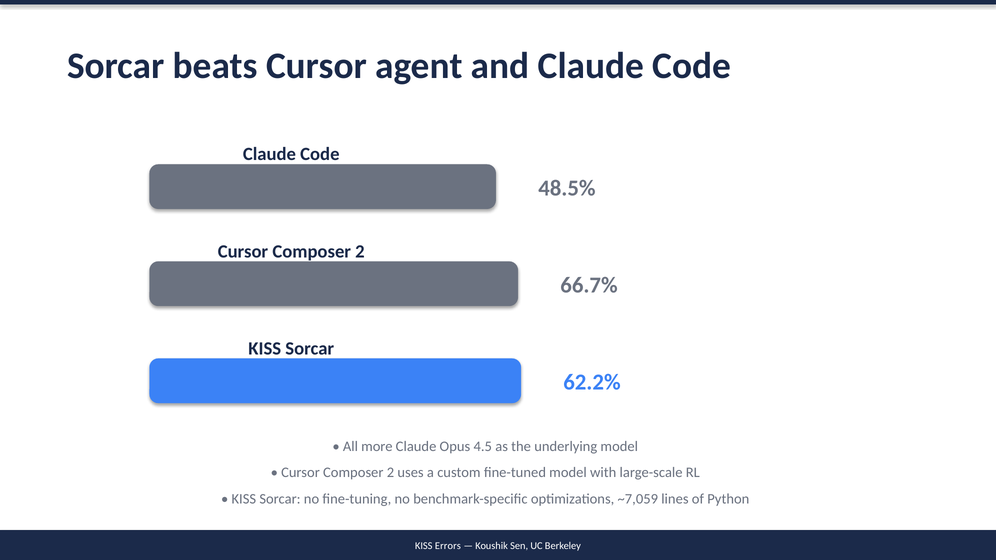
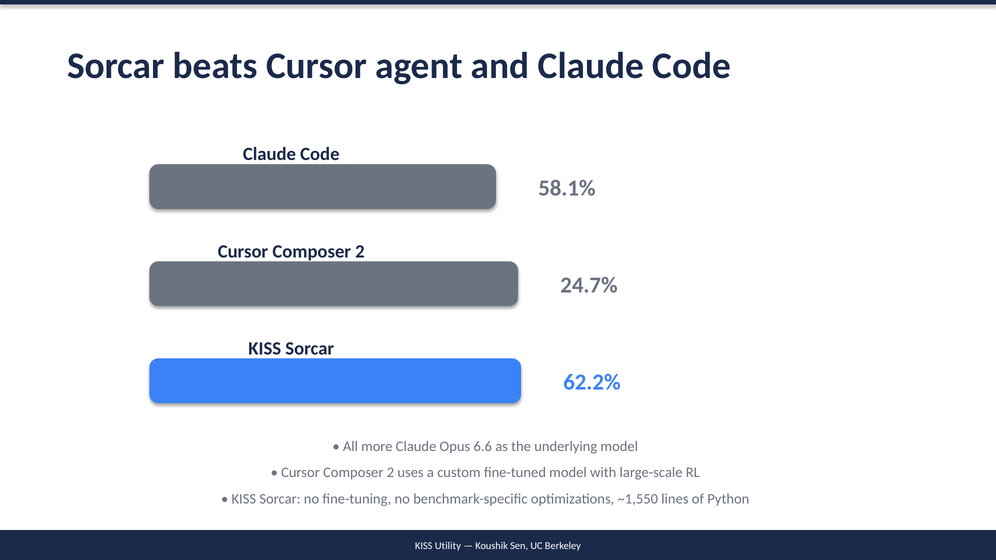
48.5%: 48.5% -> 58.1%
66.7%: 66.7% -> 24.7%
4.5: 4.5 -> 6.6
~7,059: ~7,059 -> ~1,550
Errors: Errors -> Utility
